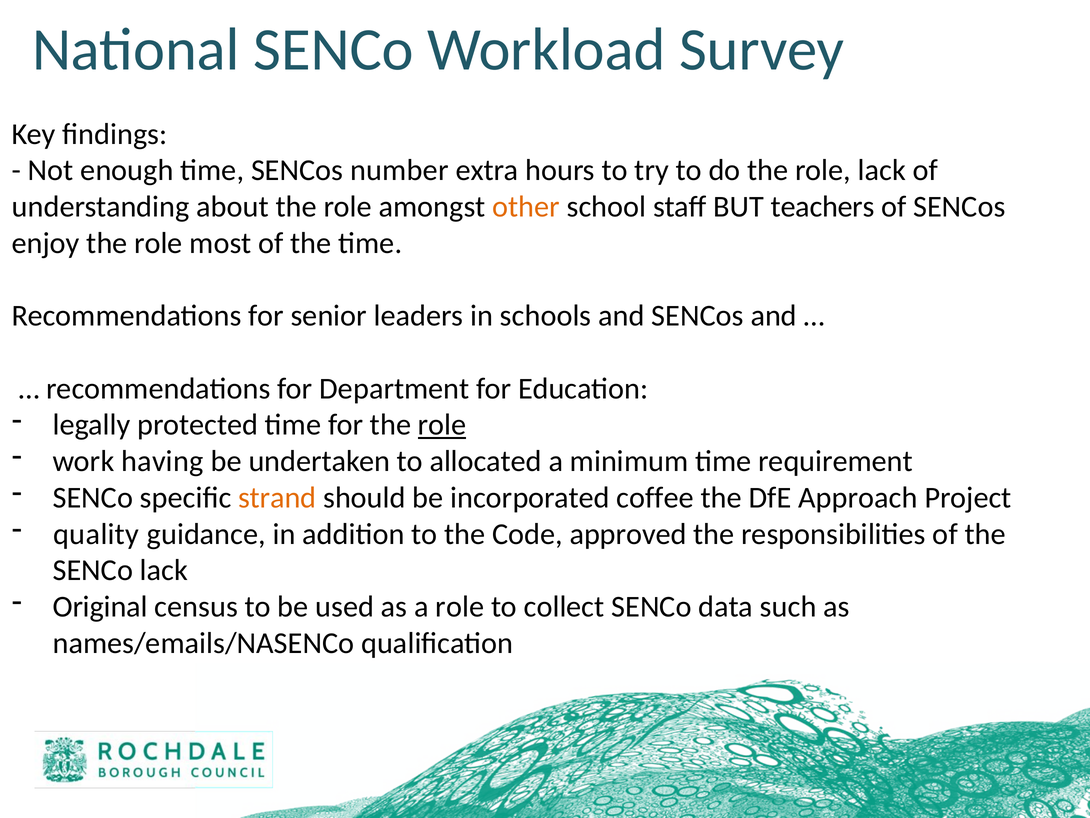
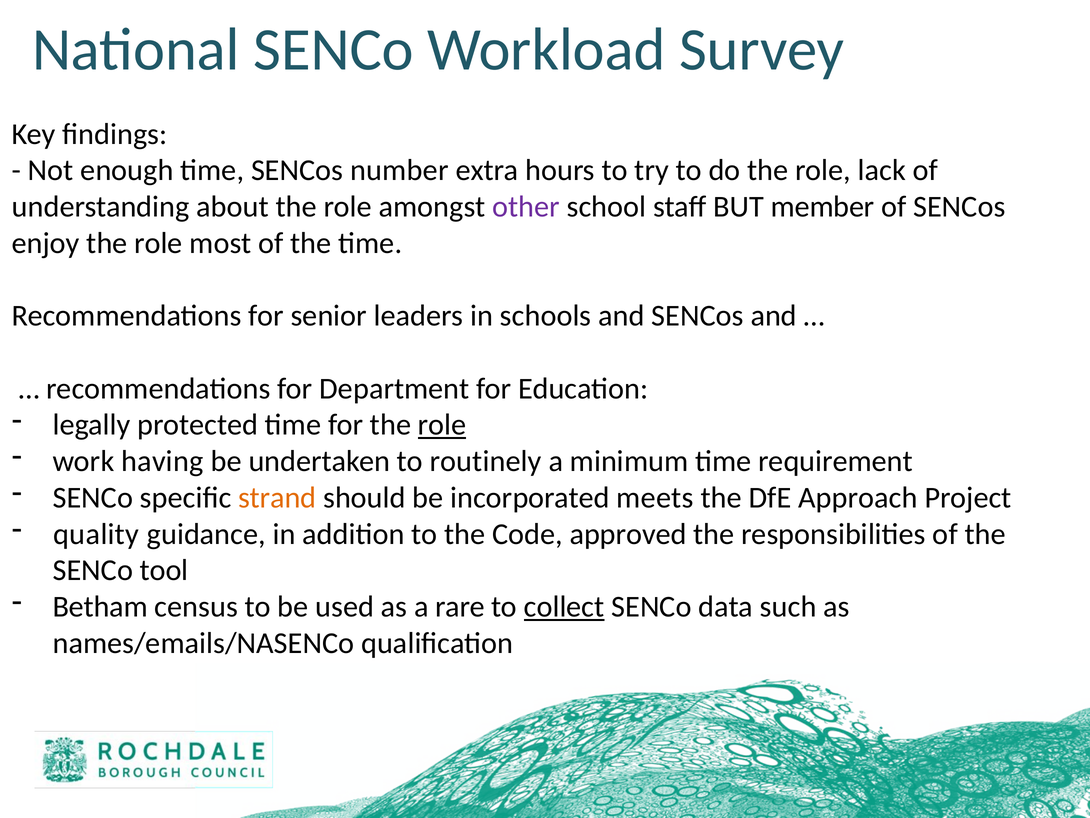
other colour: orange -> purple
teachers: teachers -> member
allocated: allocated -> routinely
coffee: coffee -> meets
SENCo lack: lack -> tool
Original: Original -> Betham
a role: role -> rare
collect underline: none -> present
